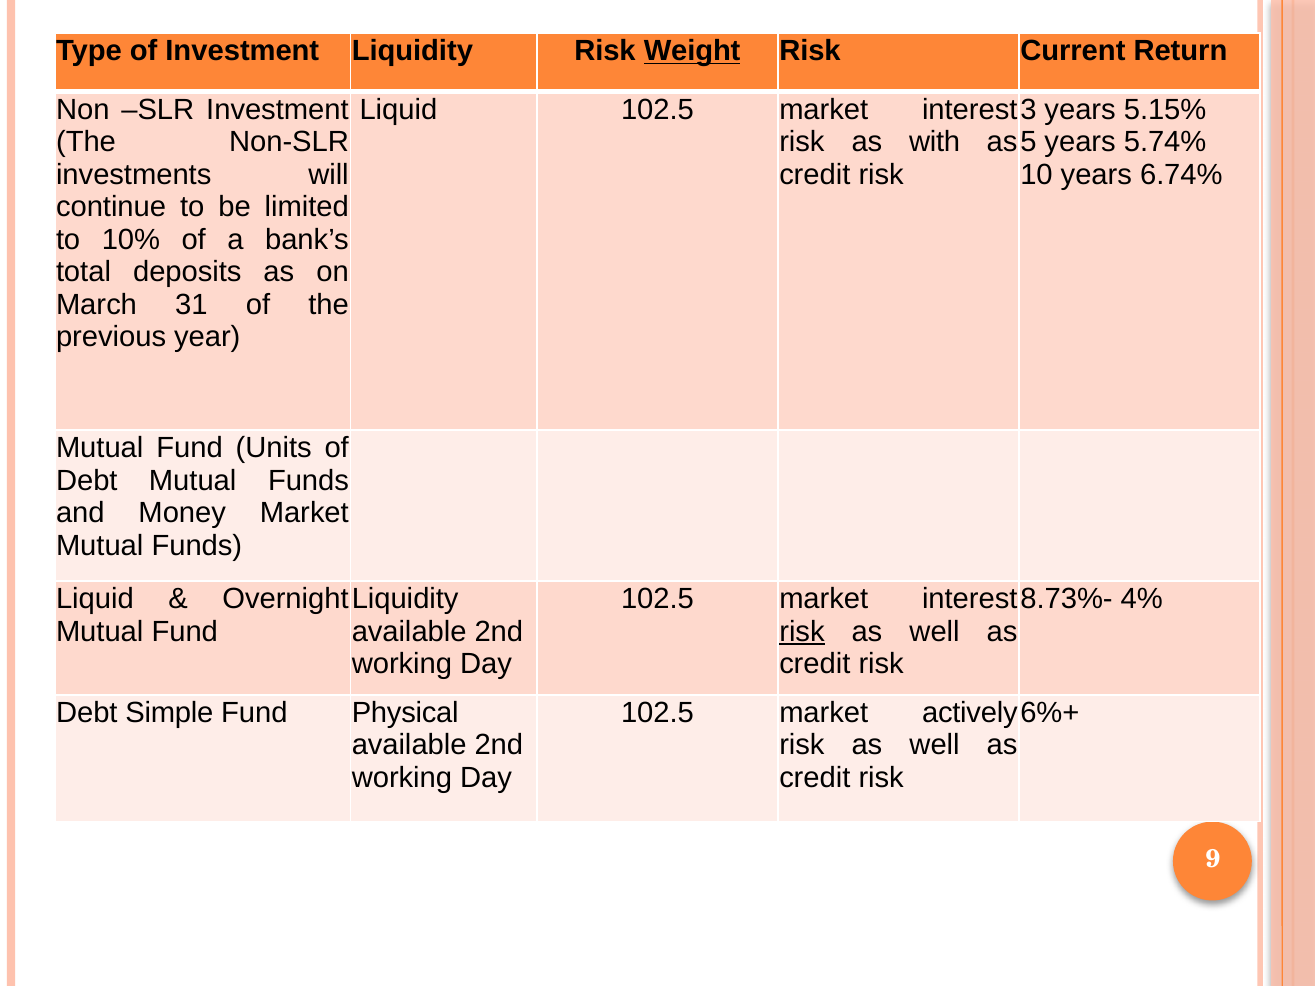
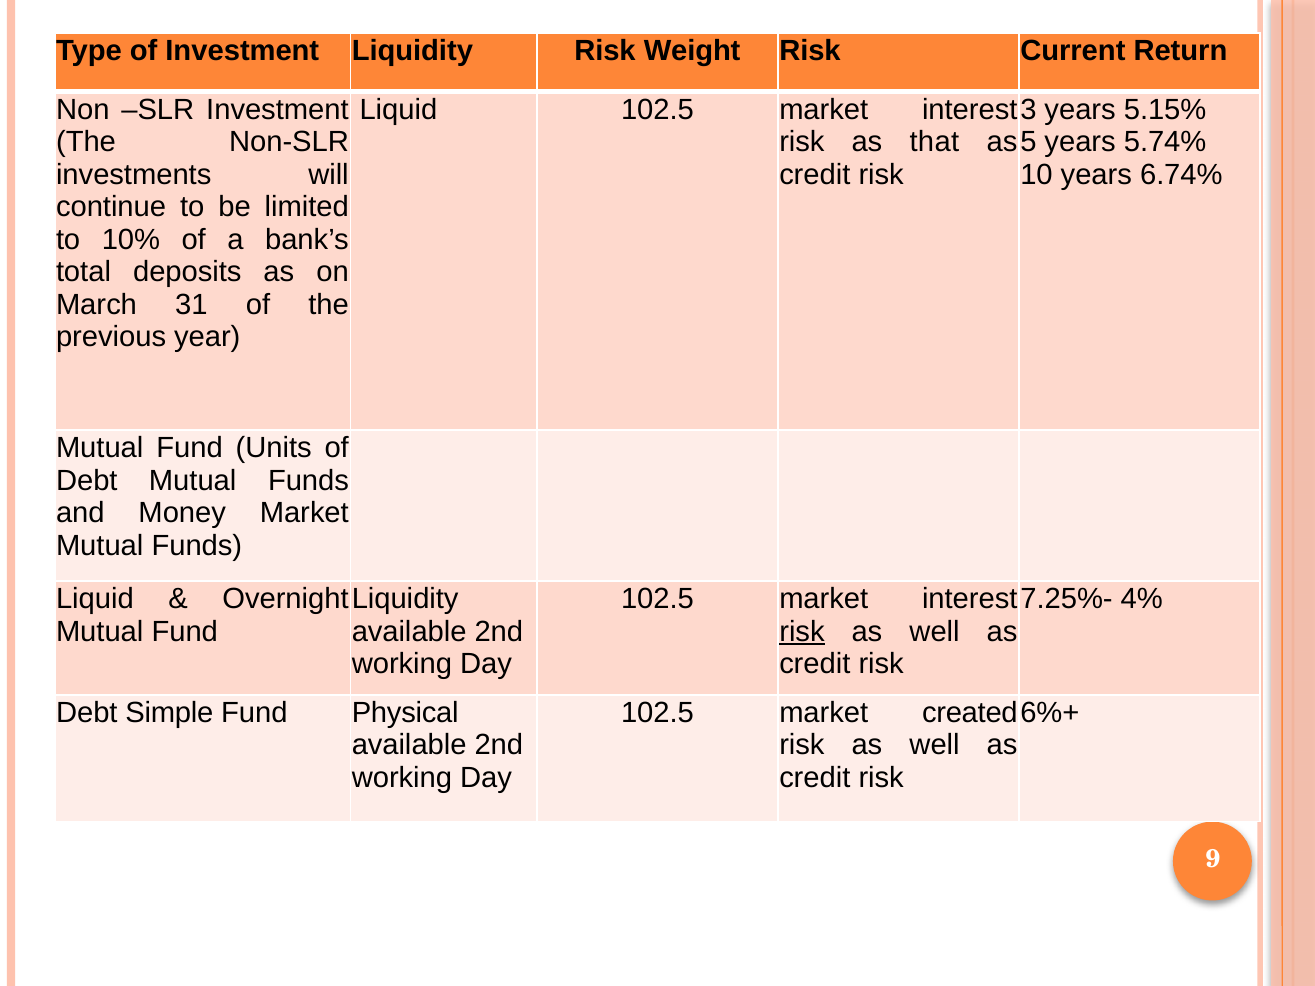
Weight underline: present -> none
with: with -> that
8.73%-: 8.73%- -> 7.25%-
actively: actively -> created
